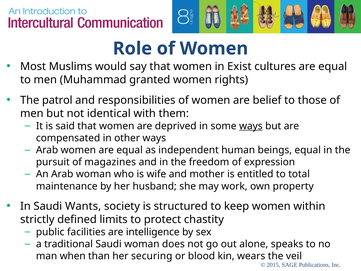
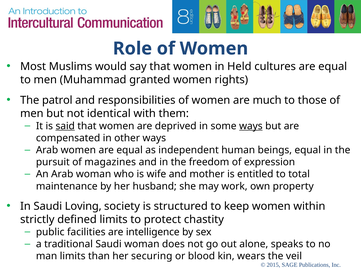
Exist: Exist -> Held
belief: belief -> much
said underline: none -> present
Wants: Wants -> Loving
man when: when -> limits
